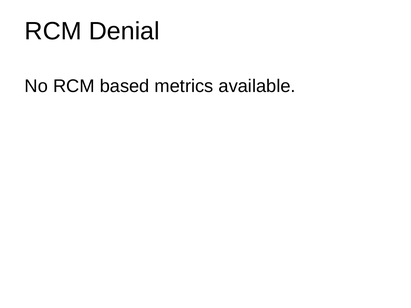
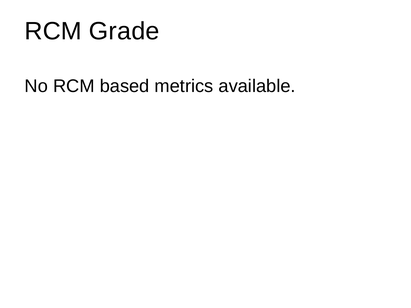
Denial: Denial -> Grade
